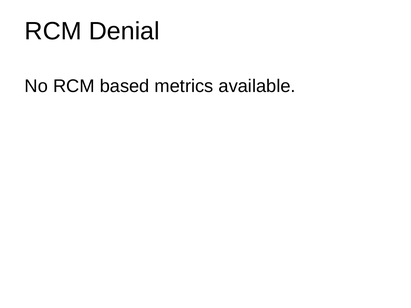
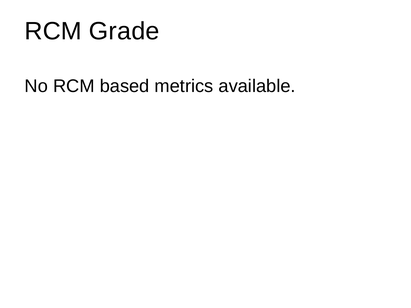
Denial: Denial -> Grade
